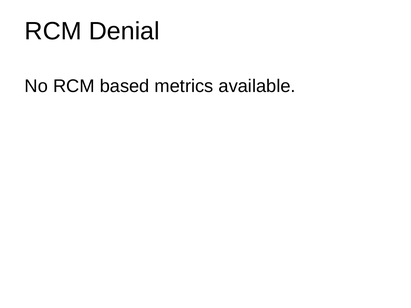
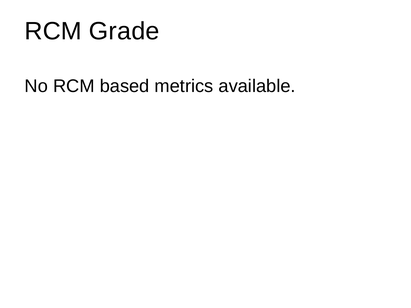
Denial: Denial -> Grade
